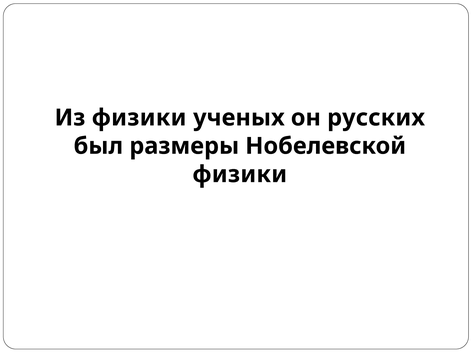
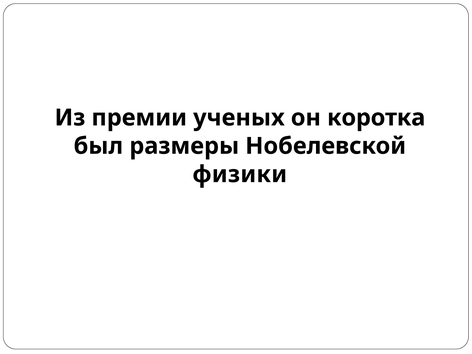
Из физики: физики -> премии
русских: русских -> коротка
